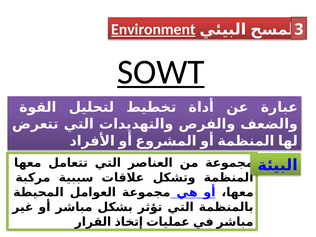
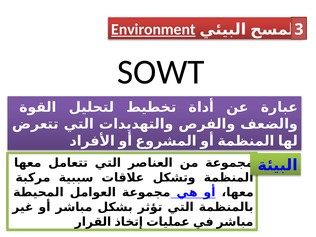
SOWT underline: present -> none
